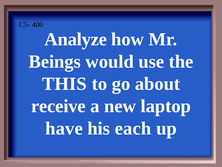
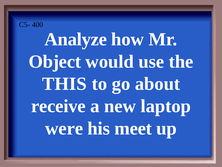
Beings: Beings -> Object
have: have -> were
each: each -> meet
